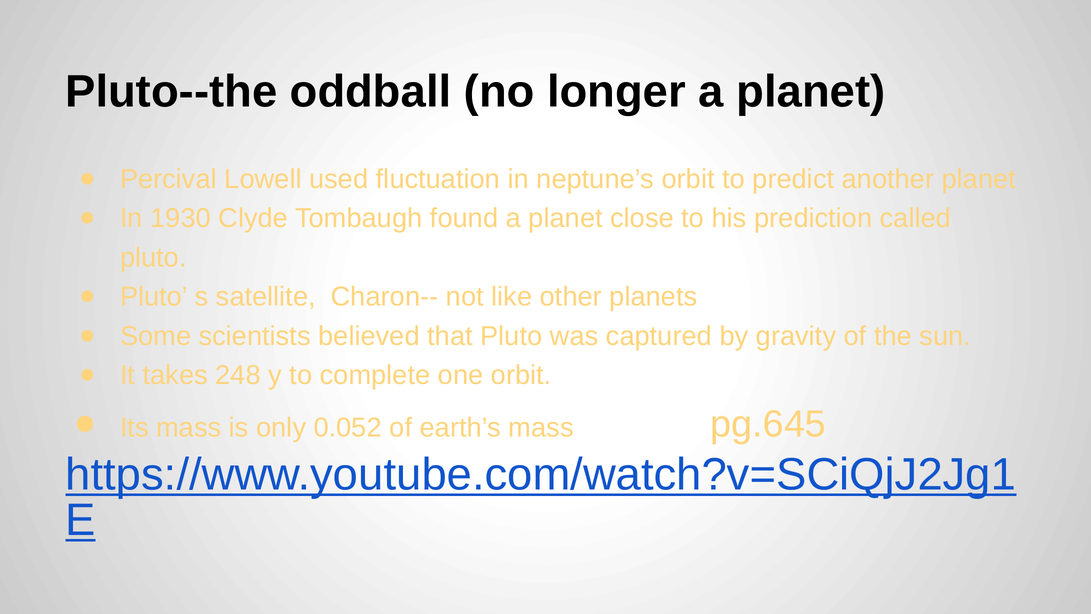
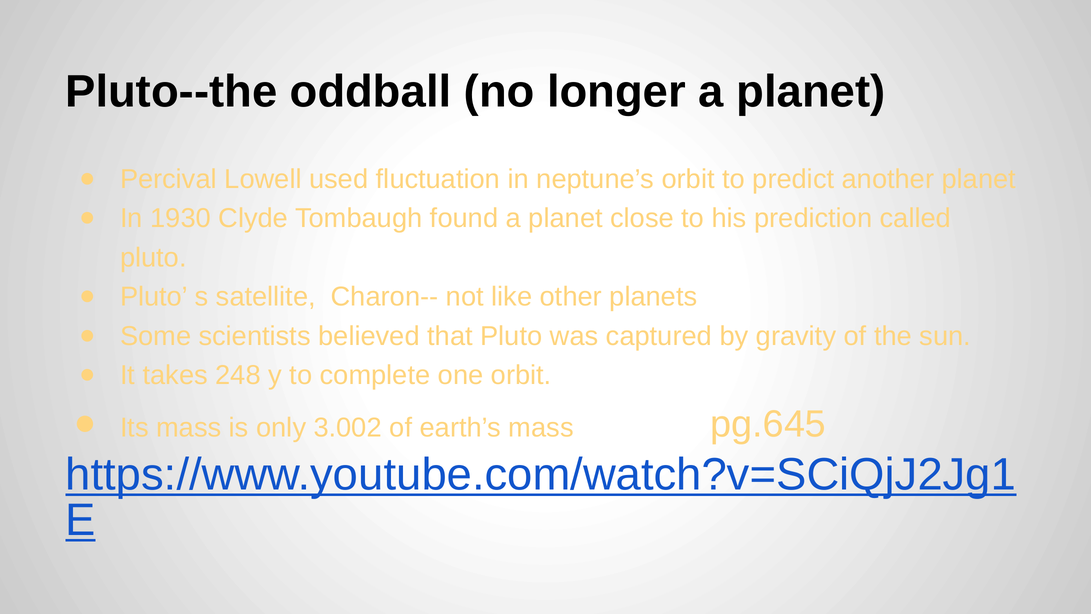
0.052: 0.052 -> 3.002
